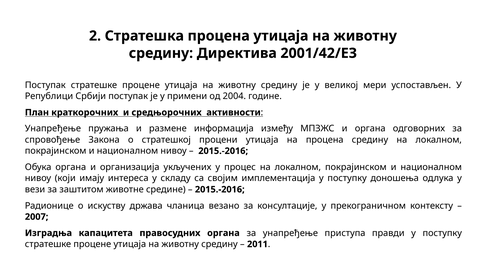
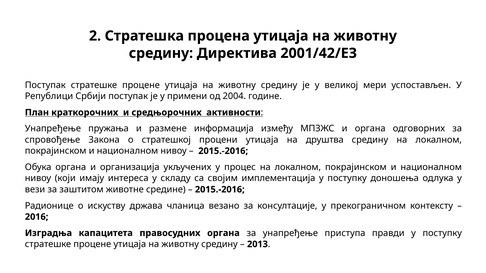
на процена: процена -> друштва
2007: 2007 -> 2016
2011: 2011 -> 2013
